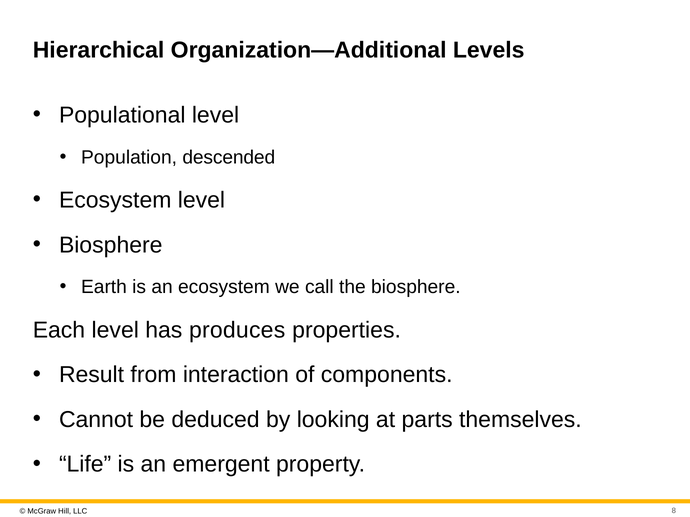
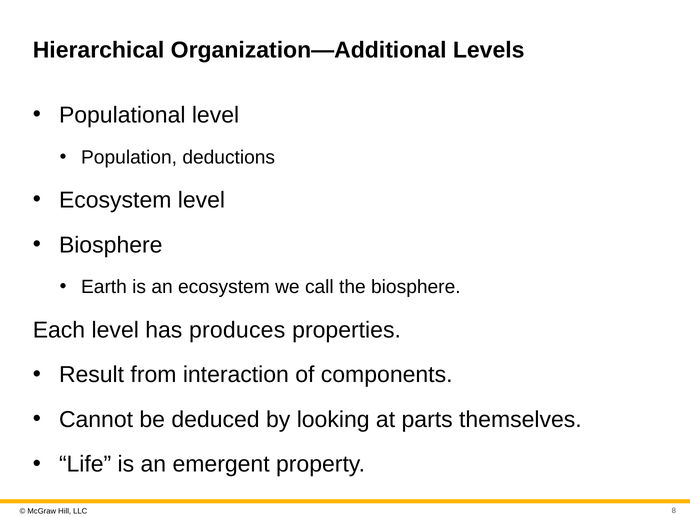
descended: descended -> deductions
